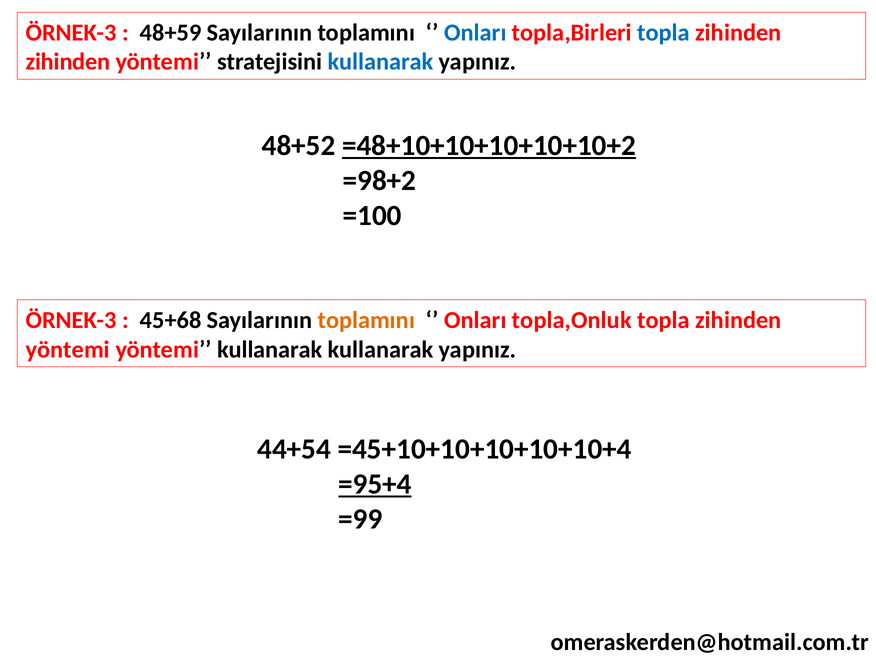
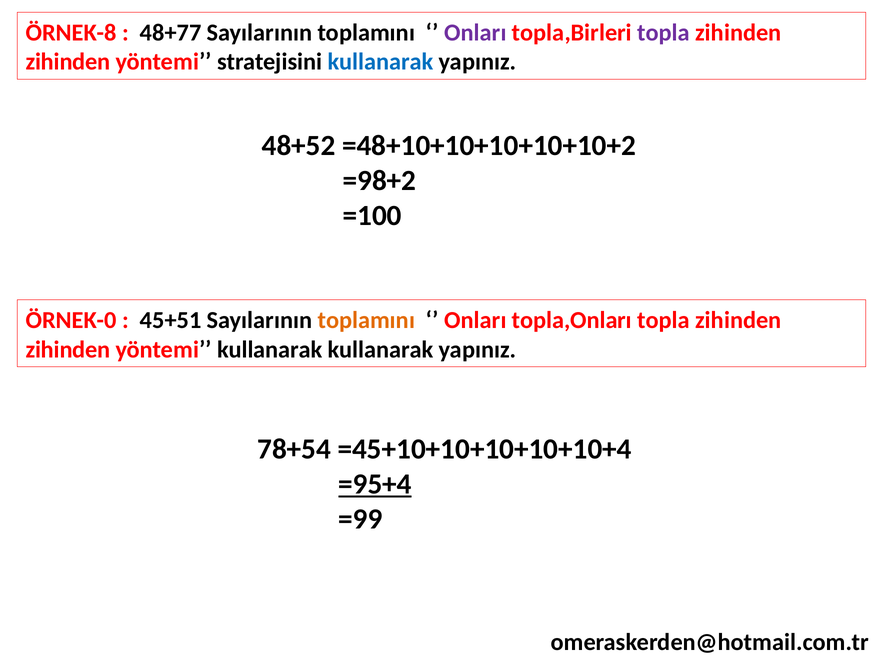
ÖRNEK-3 at (71, 33): ÖRNEK-3 -> ÖRNEK-8
48+59: 48+59 -> 48+77
Onları at (475, 33) colour: blue -> purple
topla at (664, 33) colour: blue -> purple
=48+10+10+10+10+10+2 underline: present -> none
ÖRNEK-3 at (71, 320): ÖRNEK-3 -> ÖRNEK-0
45+68: 45+68 -> 45+51
topla,Onluk: topla,Onluk -> topla,Onları
yöntemi at (68, 350): yöntemi -> zihinden
44+54: 44+54 -> 78+54
